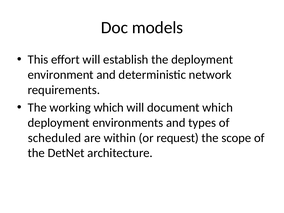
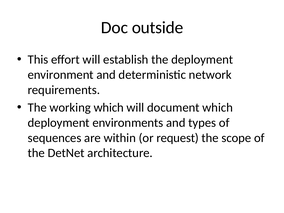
models: models -> outside
scheduled: scheduled -> sequences
